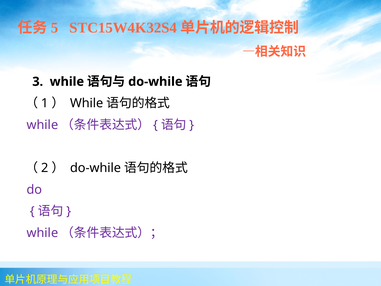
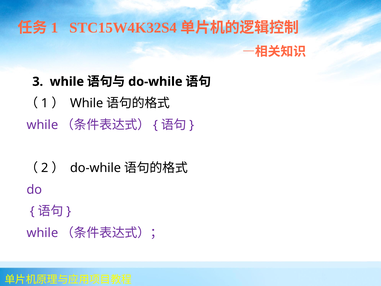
5 at (54, 28): 5 -> 1
